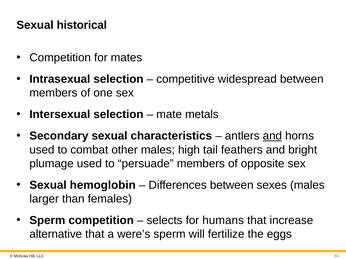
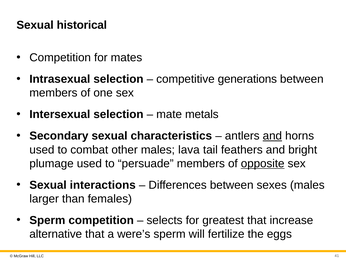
widespread: widespread -> generations
high: high -> lava
opposite underline: none -> present
hemoglobin: hemoglobin -> interactions
humans: humans -> greatest
